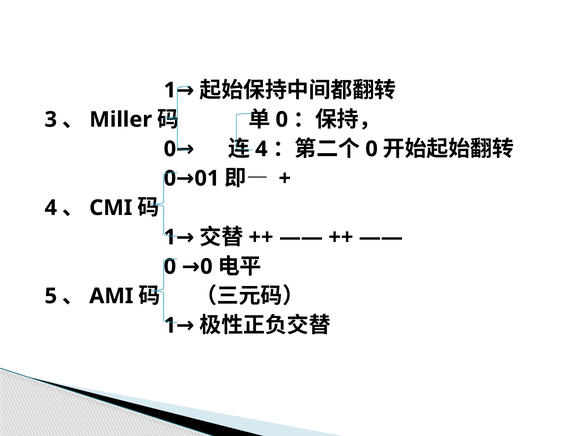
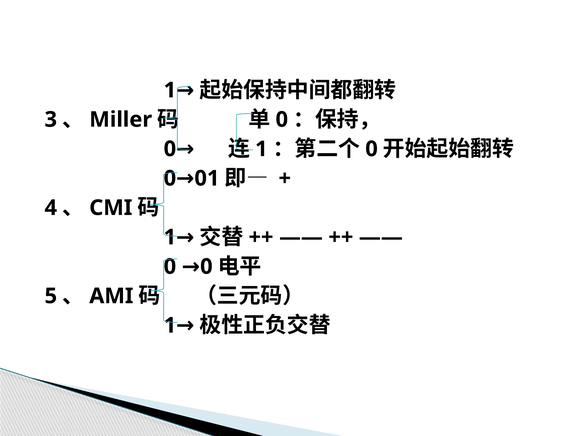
4 at (261, 149): 4 -> 1
